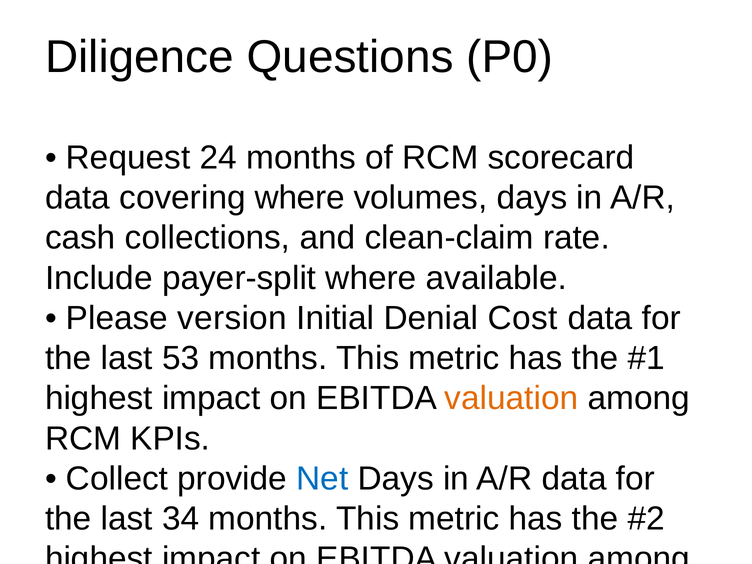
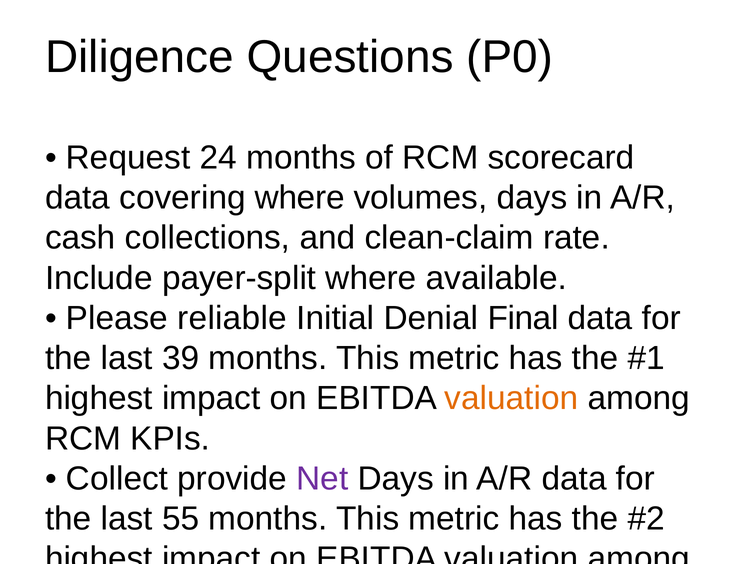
version: version -> reliable
Denial Cost: Cost -> Final
53: 53 -> 39
Net at (322, 479) colour: blue -> purple
34: 34 -> 55
